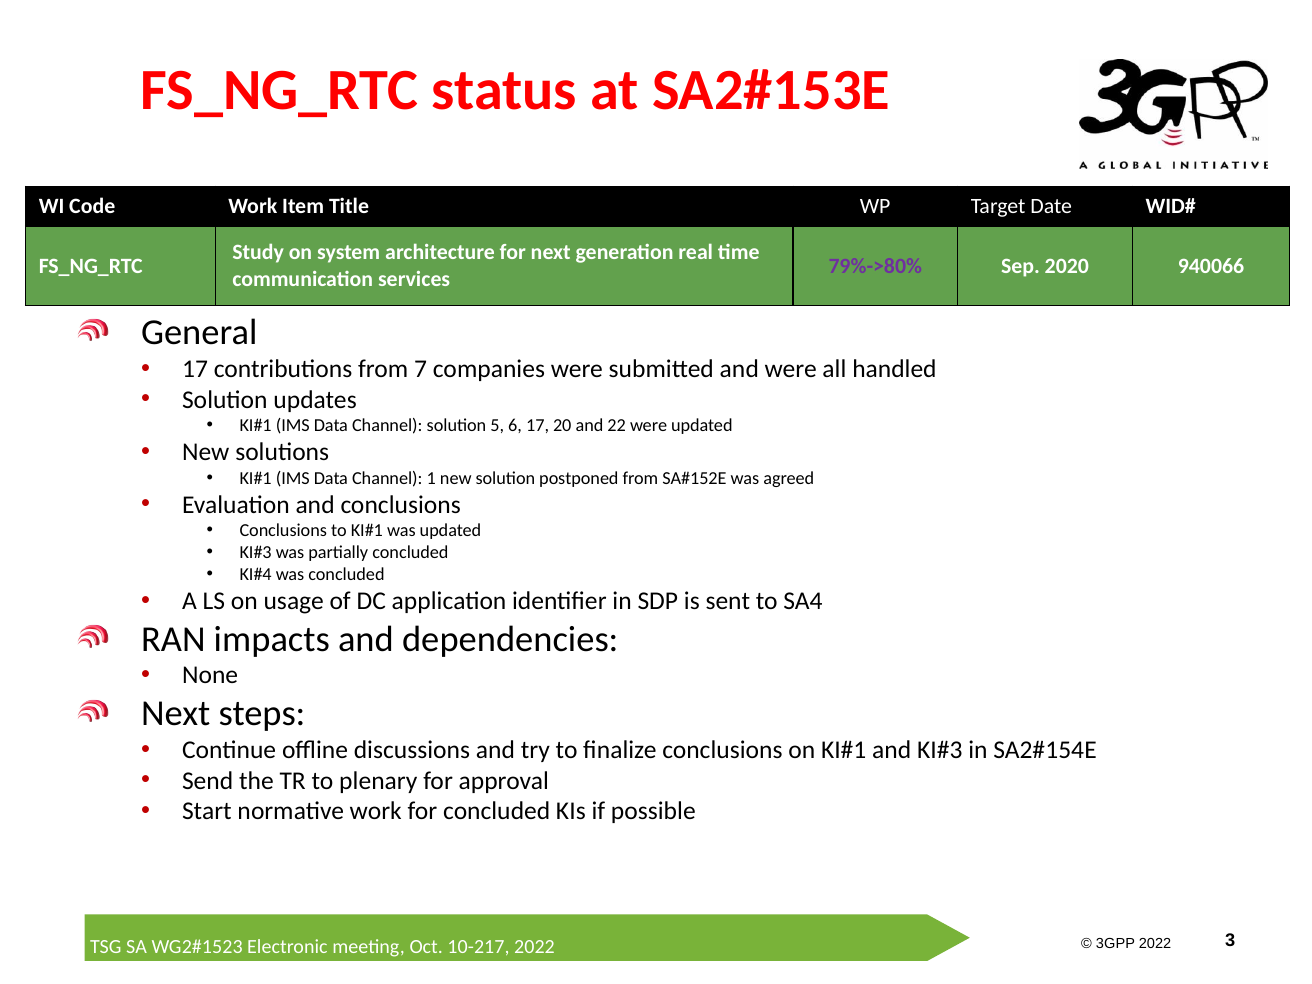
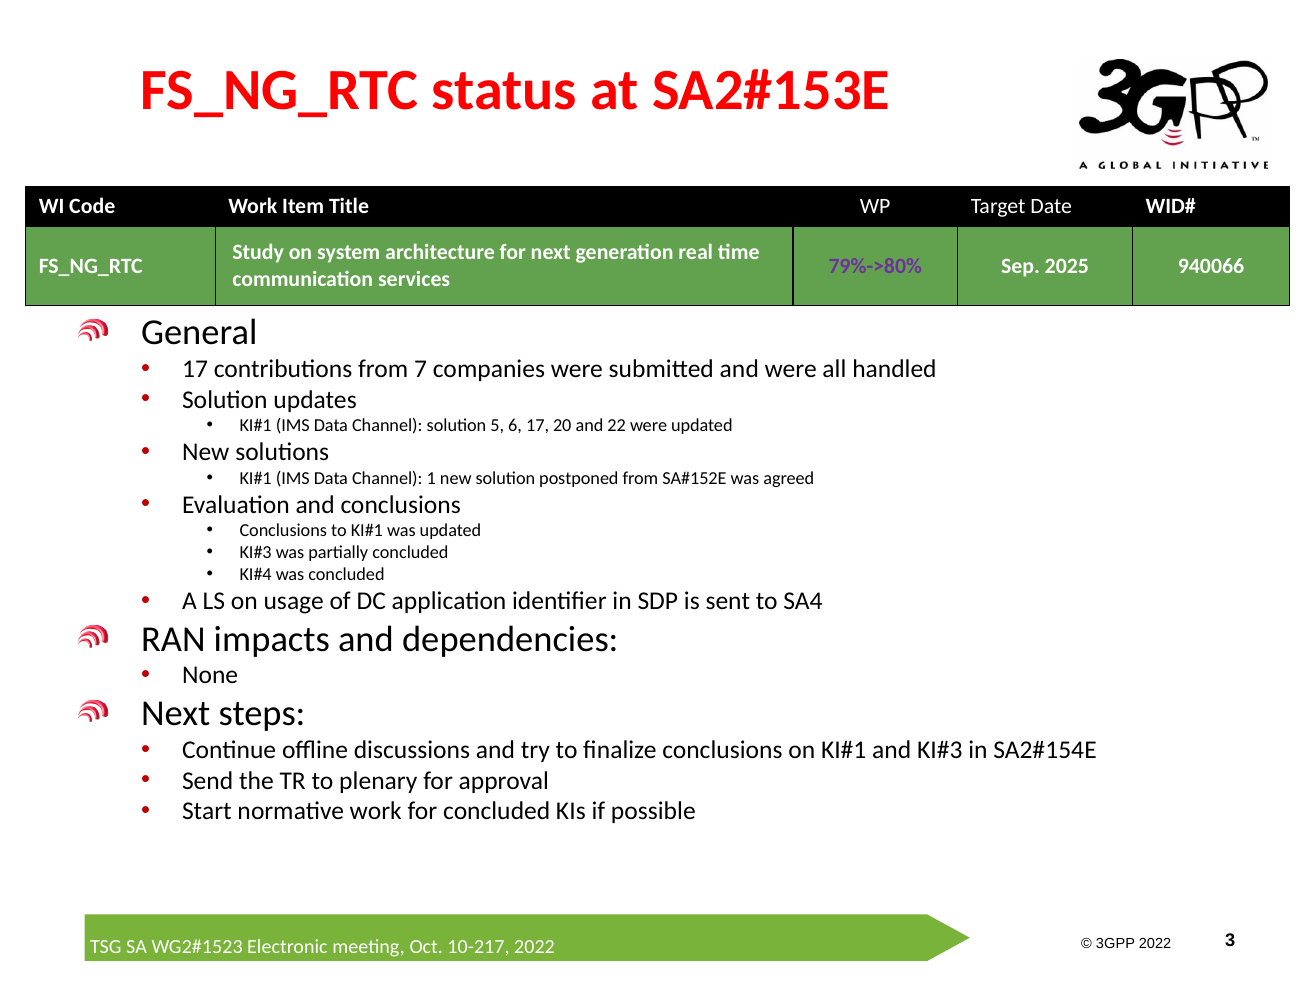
2020: 2020 -> 2025
